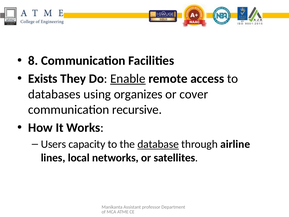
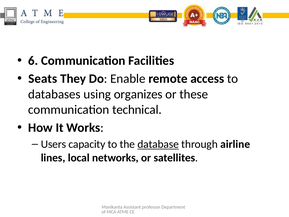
8: 8 -> 6
Exists: Exists -> Seats
Enable underline: present -> none
cover: cover -> these
recursive: recursive -> technical
